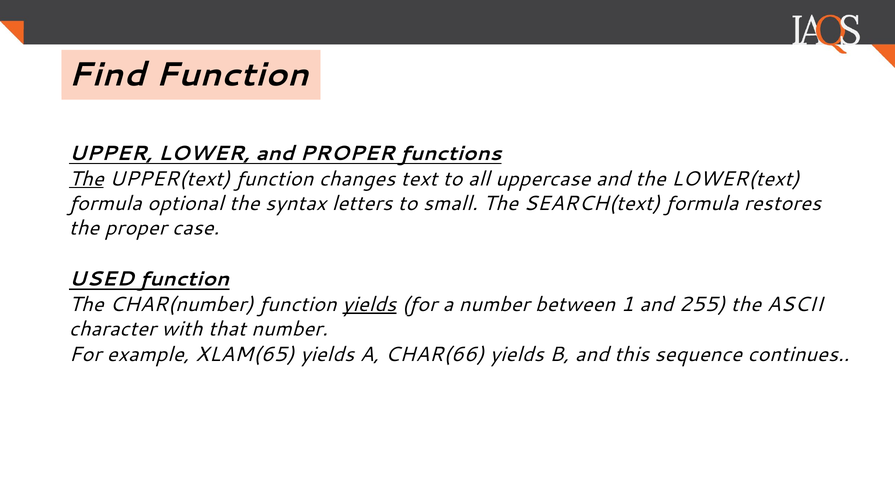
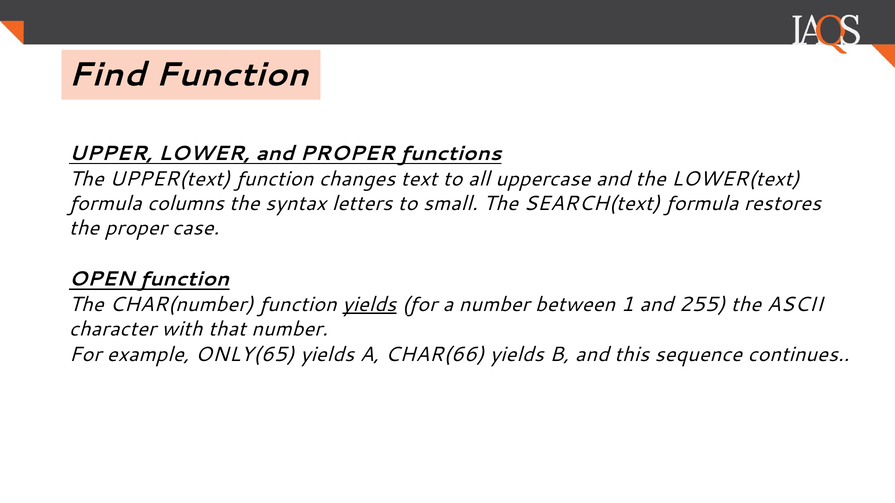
The at (86, 179) underline: present -> none
optional: optional -> columns
USED: USED -> OPEN
XLAM(65: XLAM(65 -> ONLY(65
